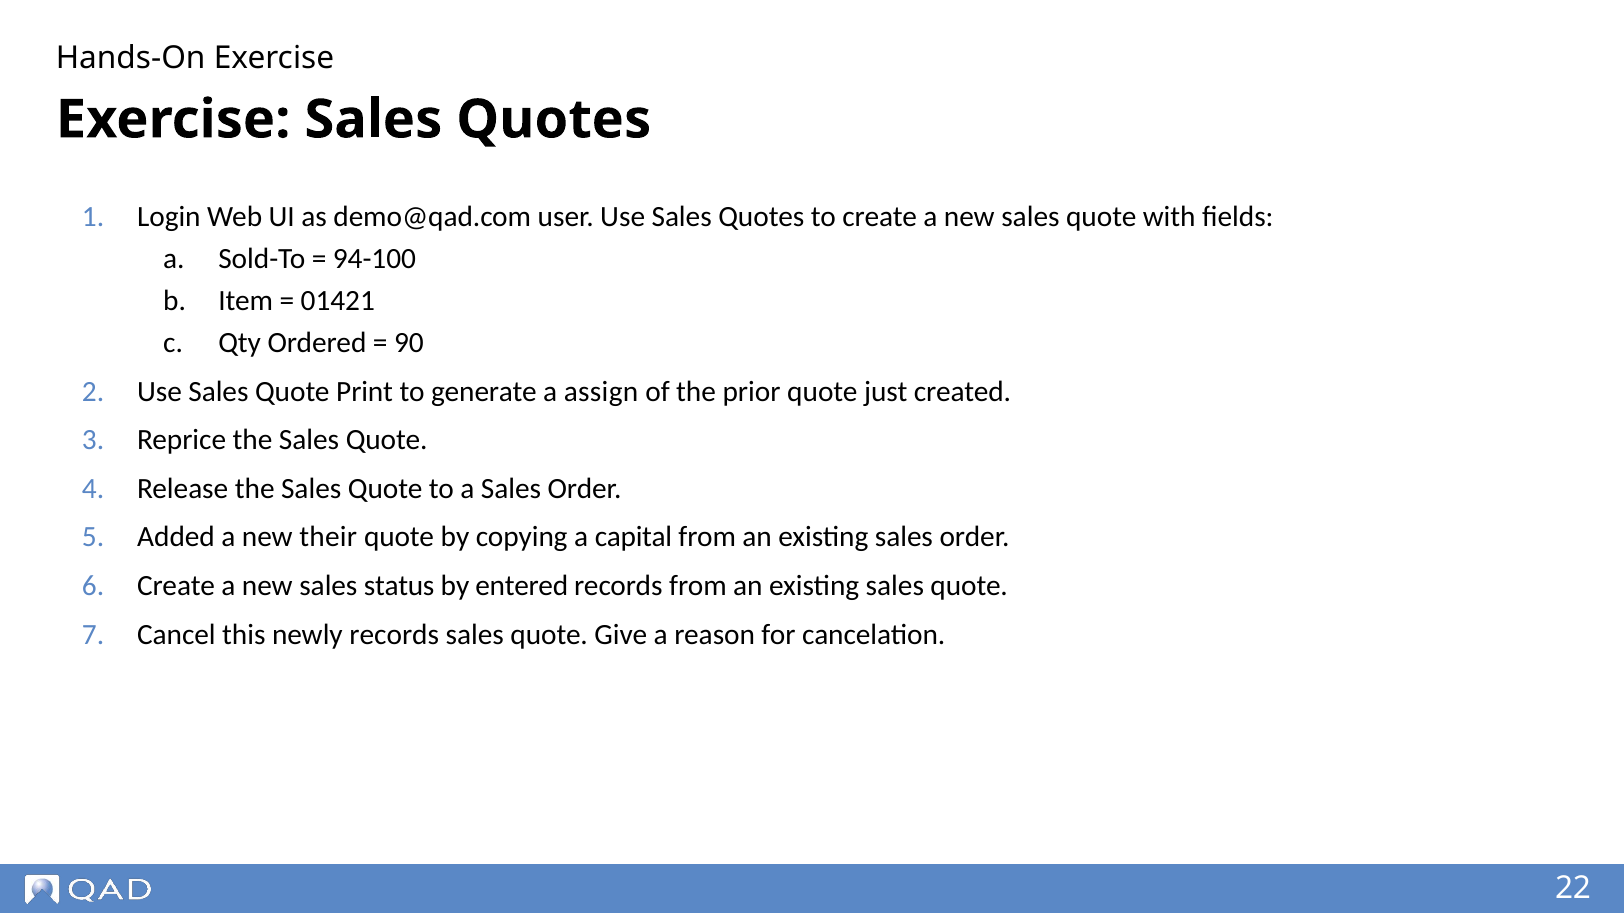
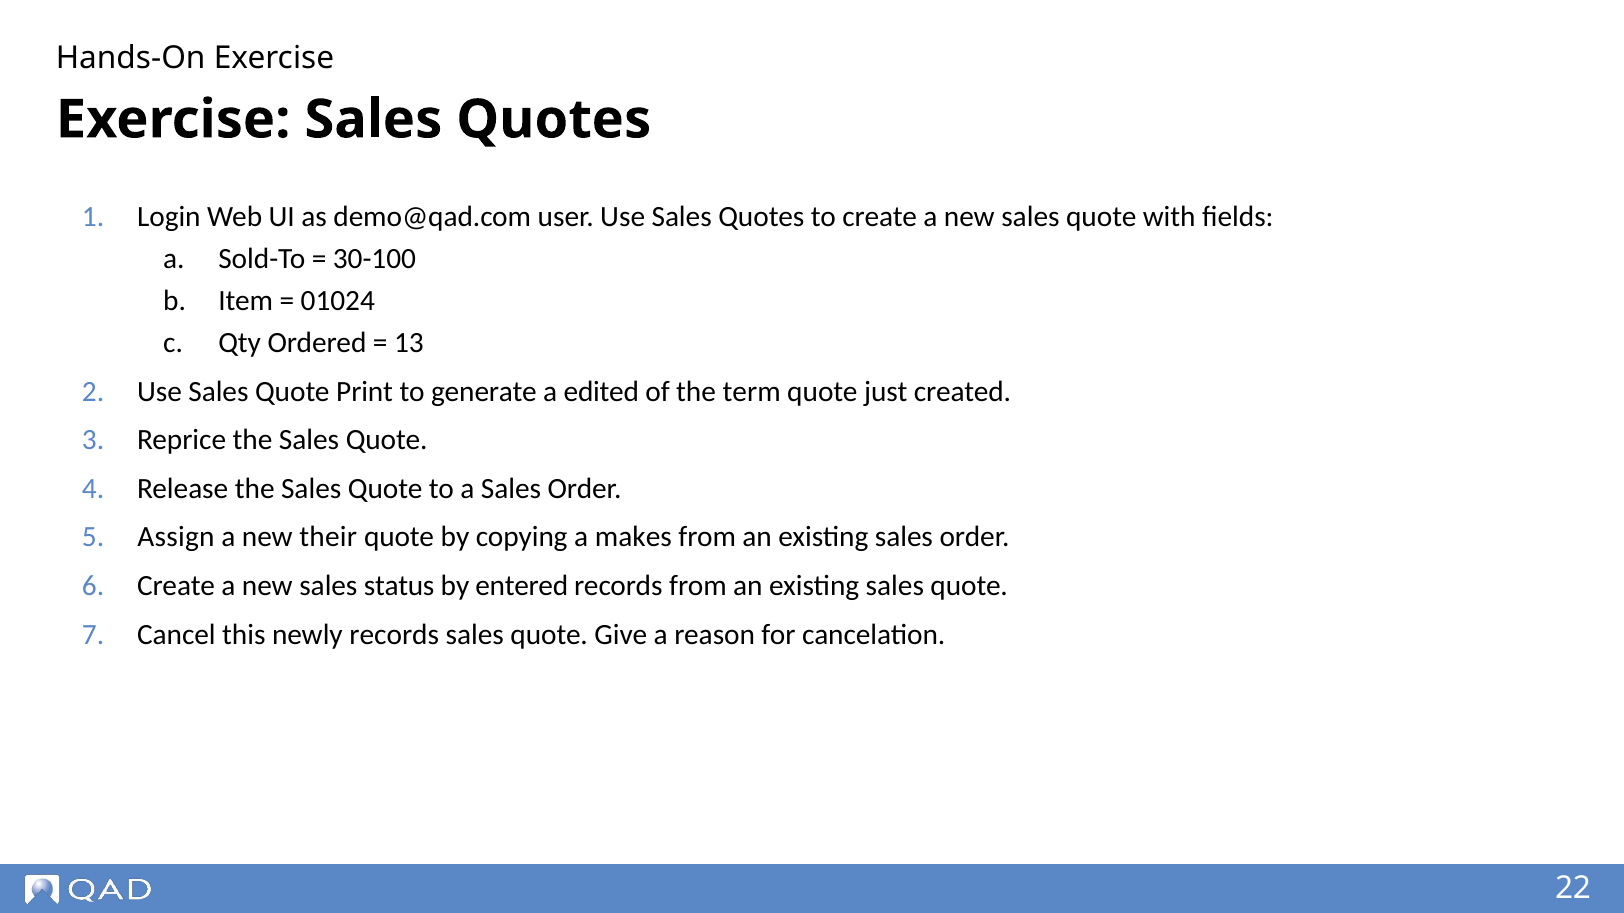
94-100: 94-100 -> 30-100
01421: 01421 -> 01024
90: 90 -> 13
assign: assign -> edited
prior: prior -> term
Added: Added -> Assign
capital: capital -> makes
